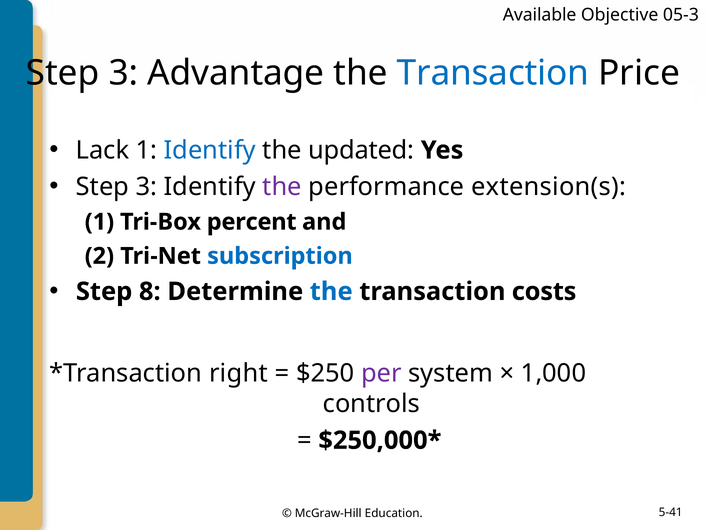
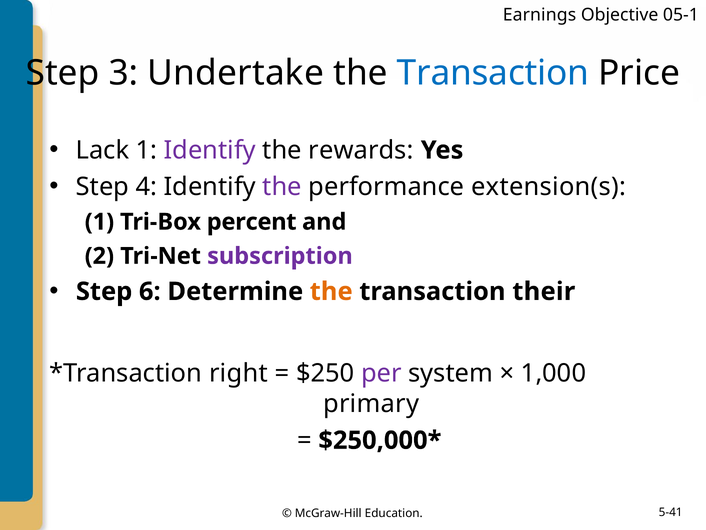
Available: Available -> Earnings
05-3: 05-3 -> 05-1
Advantage: Advantage -> Undertake
Identify at (210, 150) colour: blue -> purple
updated: updated -> rewards
3 at (146, 187): 3 -> 4
subscription colour: blue -> purple
8: 8 -> 6
the at (331, 291) colour: blue -> orange
costs: costs -> their
controls: controls -> primary
